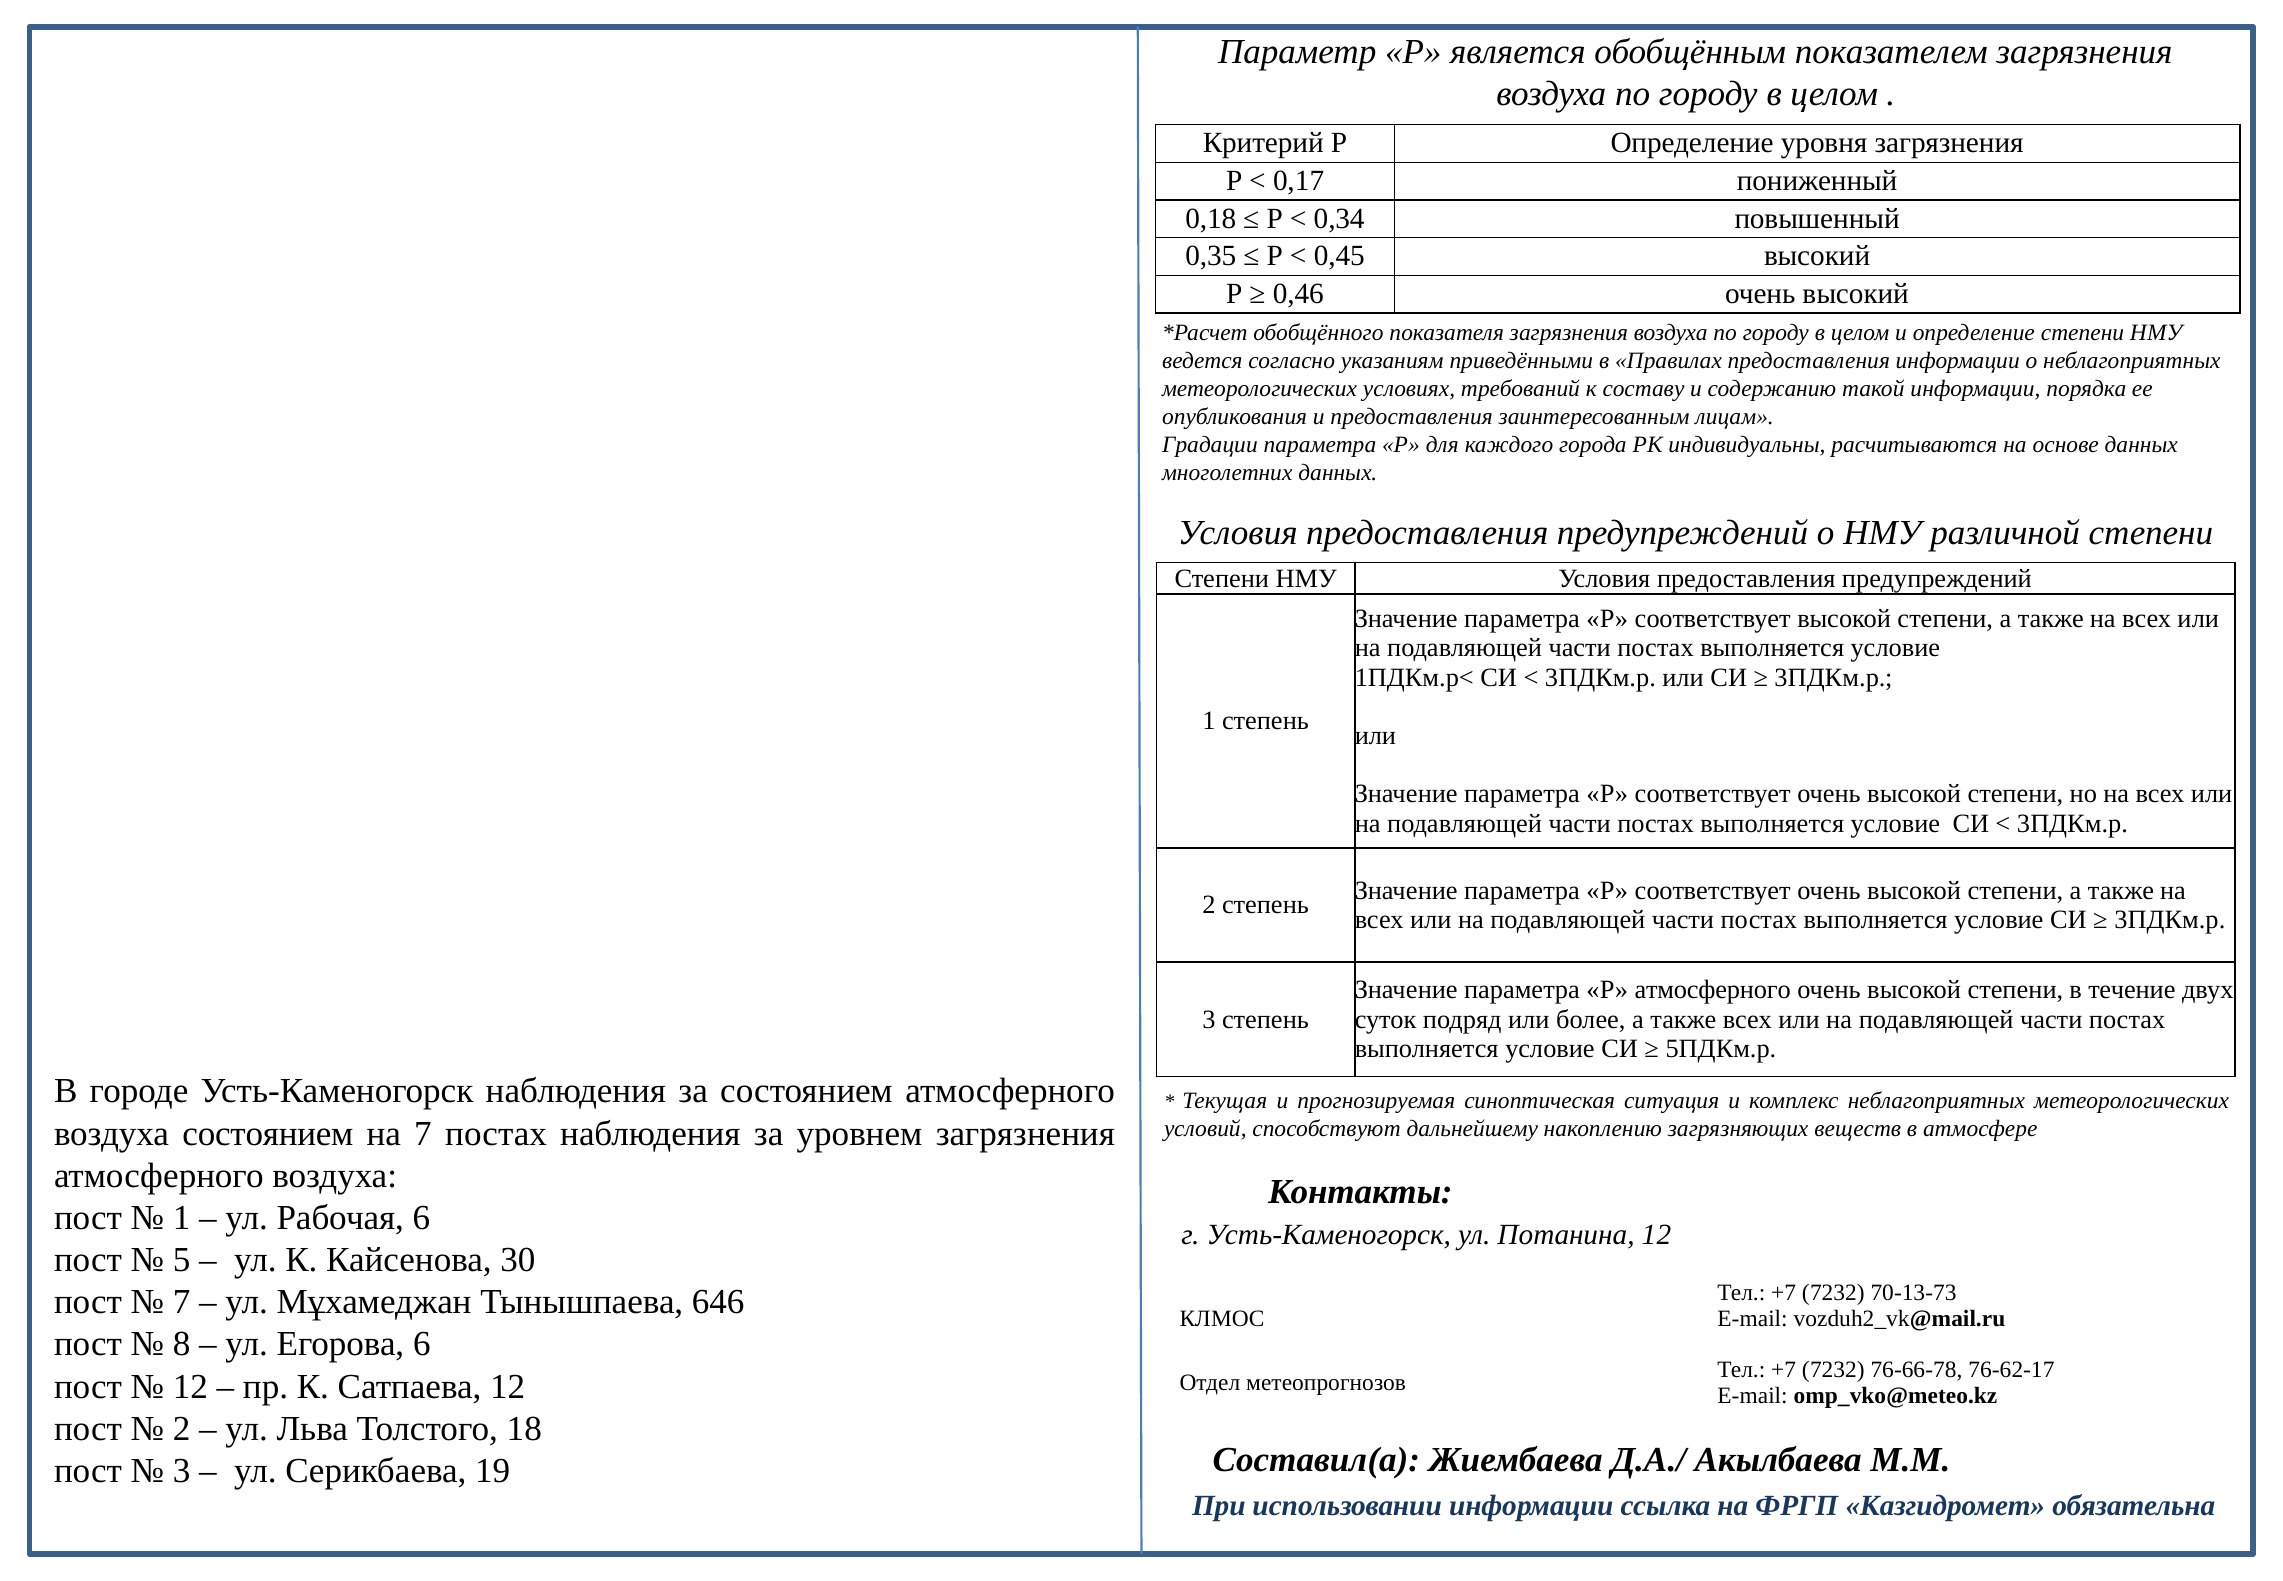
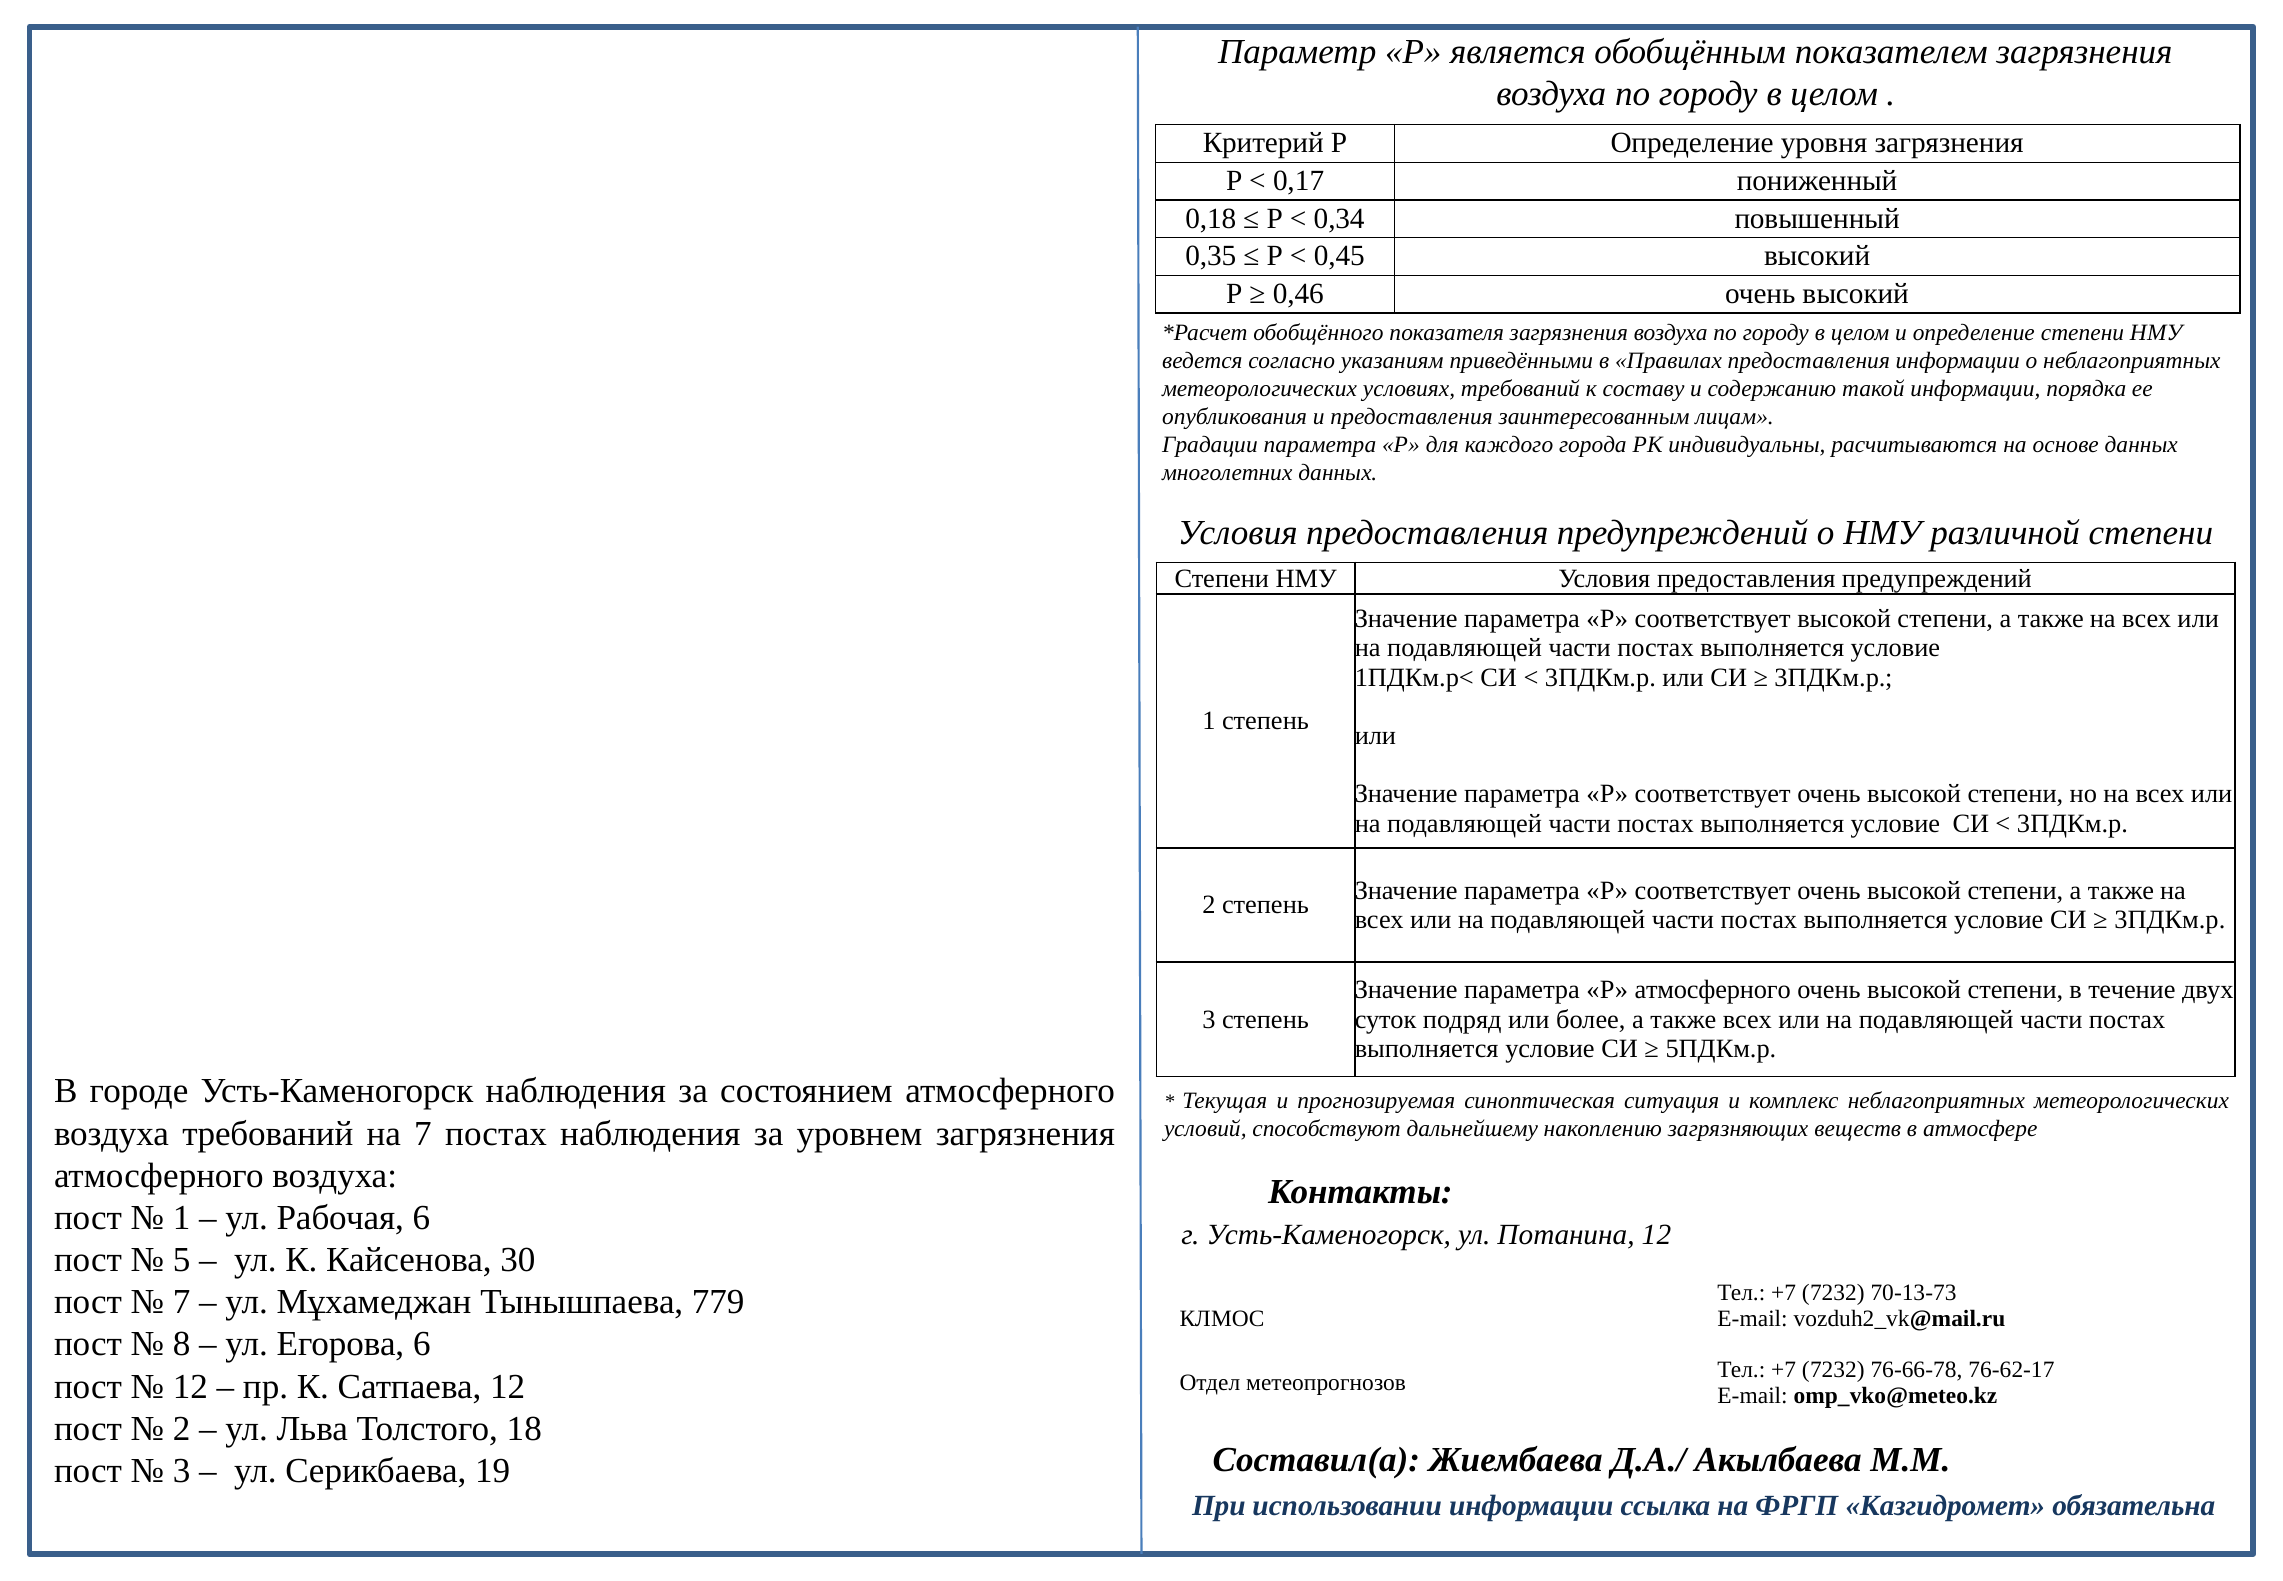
воздуха состоянием: состоянием -> требований
646: 646 -> 779
